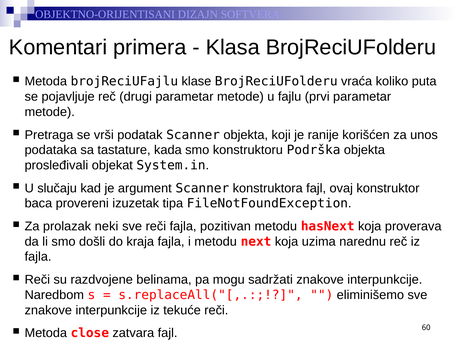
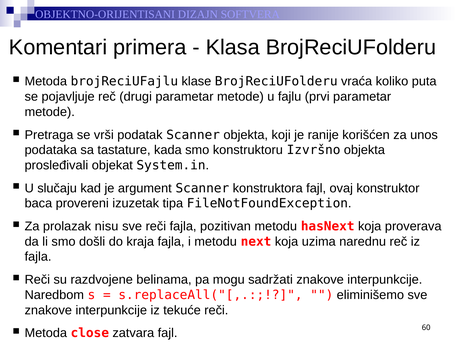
Podrška: Podrška -> Izvršno
neki: neki -> nisu
